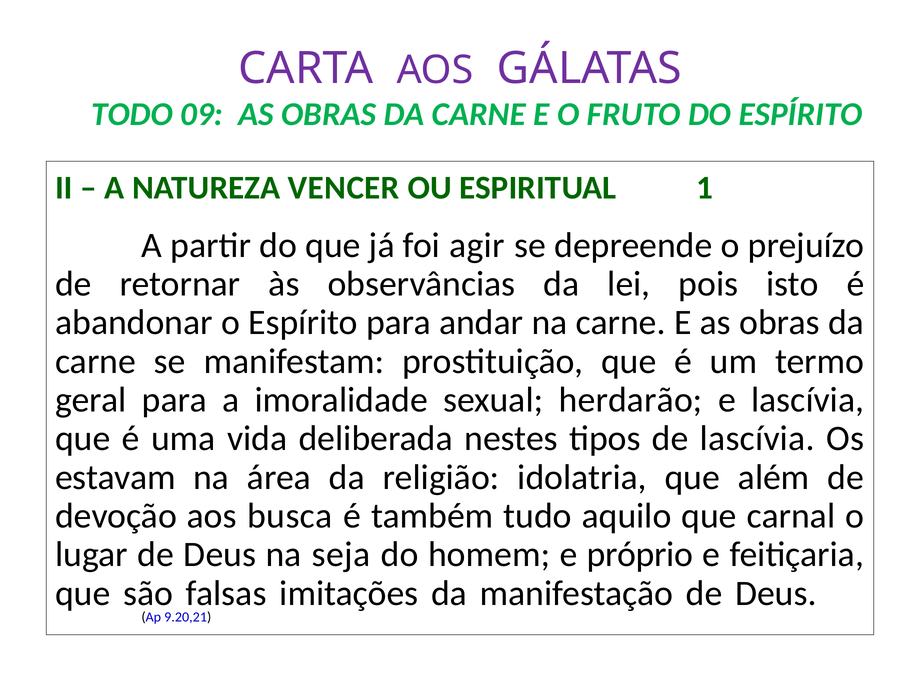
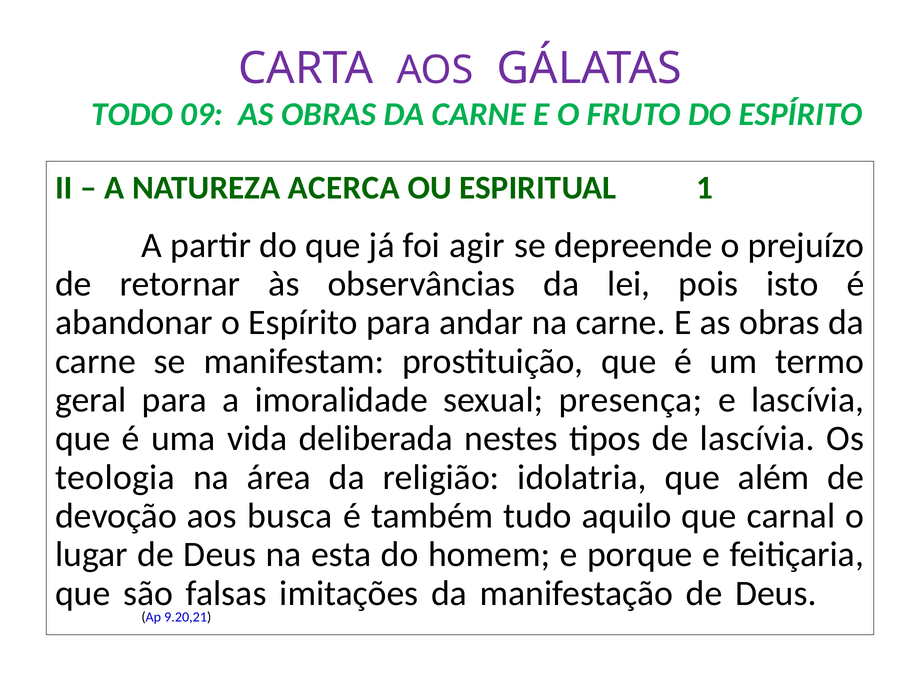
VENCER: VENCER -> ACERCA
herdarão: herdarão -> presença
estavam: estavam -> teologia
seja: seja -> esta
próprio: próprio -> porque
